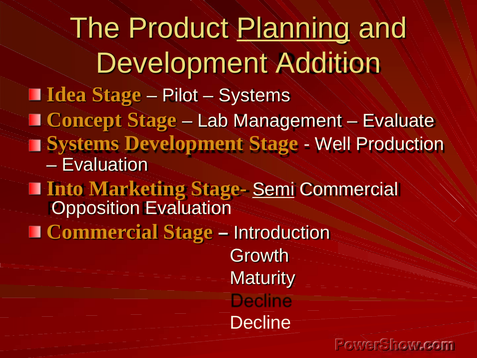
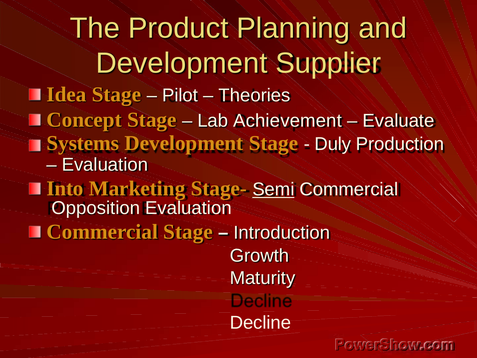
Planning underline: present -> none
Addition: Addition -> Supplier
Systems at (254, 95): Systems -> Theories
Management: Management -> Achievement
Well: Well -> Duly
